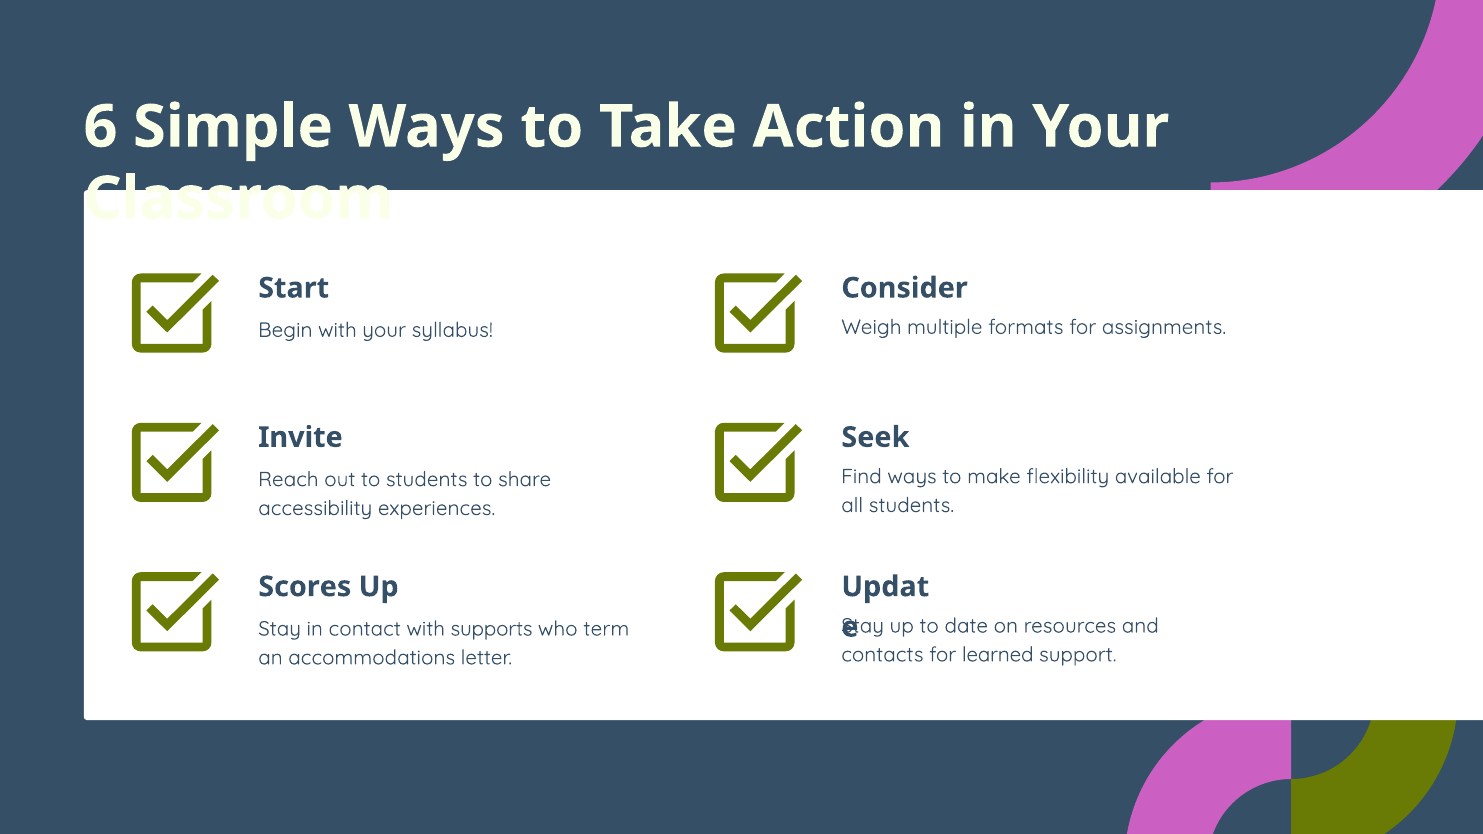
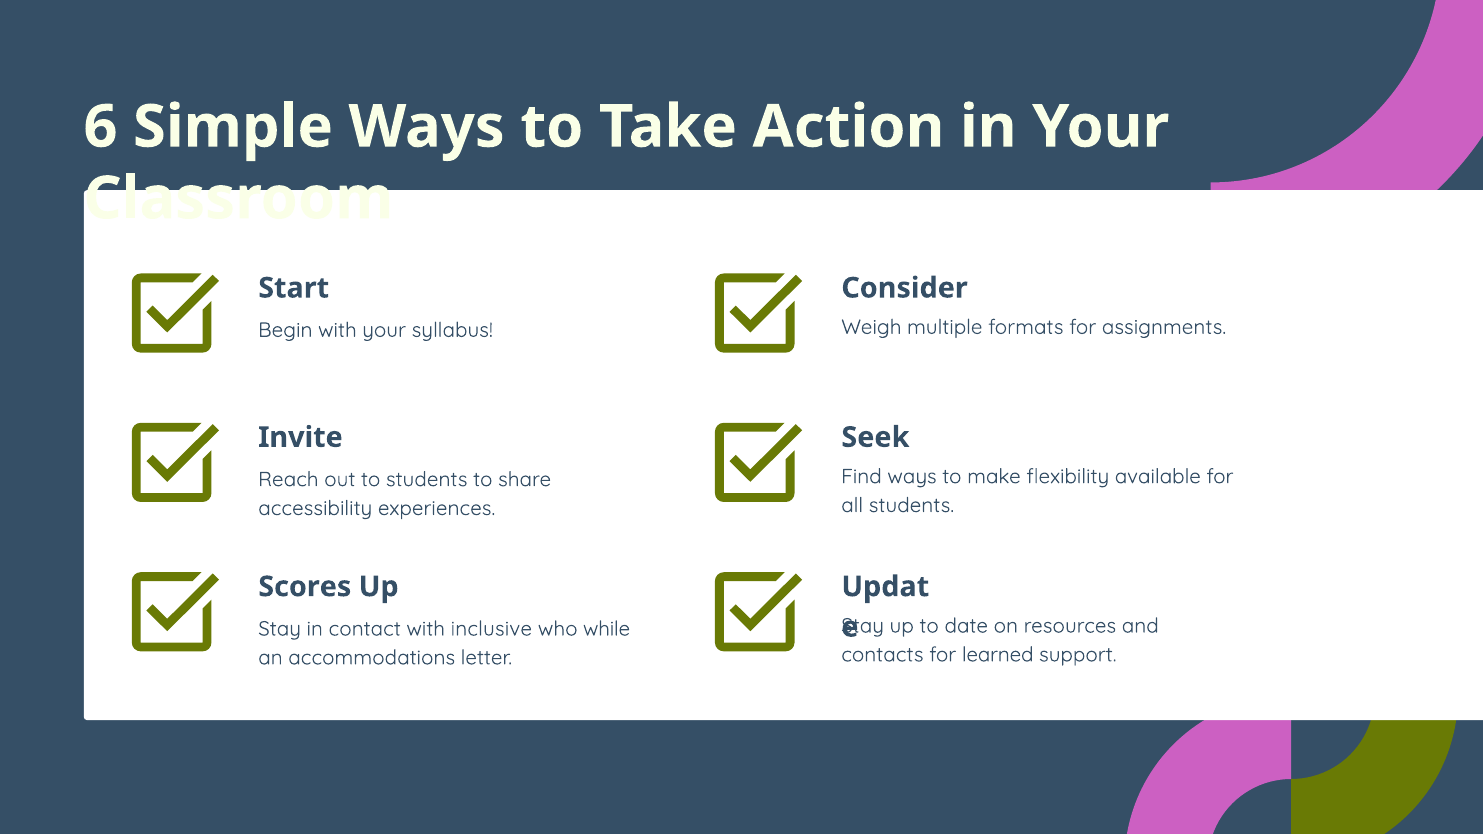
supports: supports -> inclusive
term: term -> while
